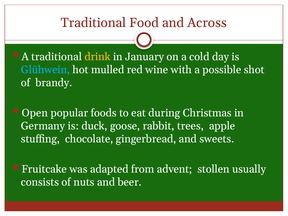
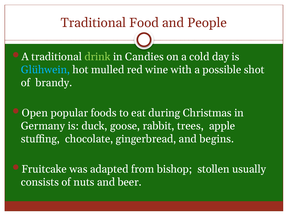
Across: Across -> People
drink colour: yellow -> light green
January: January -> Candies
sweets: sweets -> begins
advent: advent -> bishop
